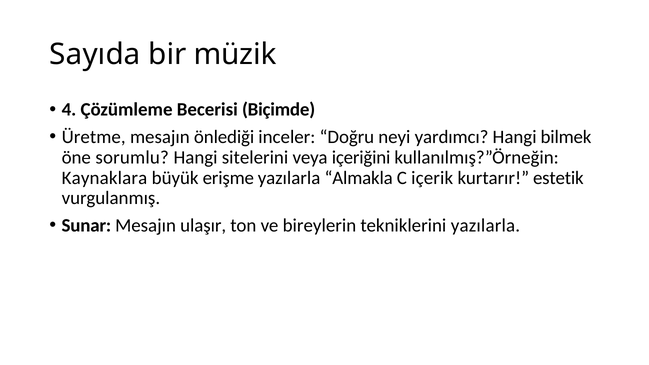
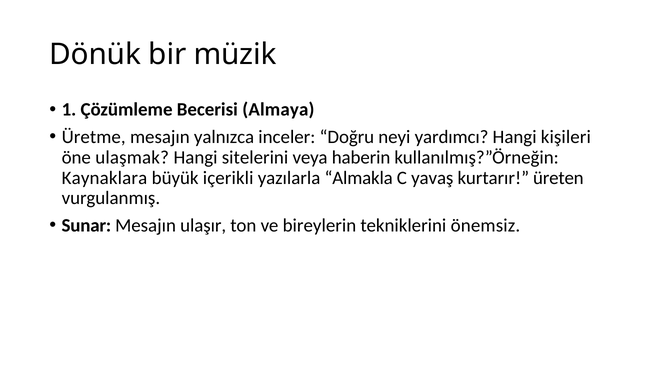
Sayıda: Sayıda -> Dönük
4: 4 -> 1
Biçimde: Biçimde -> Almaya
önlediği: önlediği -> yalnızca
bilmek: bilmek -> kişileri
sorumlu: sorumlu -> ulaşmak
içeriğini: içeriğini -> haberin
erişme: erişme -> içerikli
içerik: içerik -> yavaş
estetik: estetik -> üreten
tekniklerini yazılarla: yazılarla -> önemsiz
